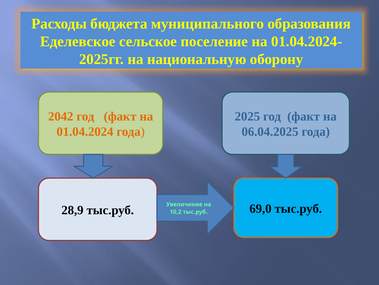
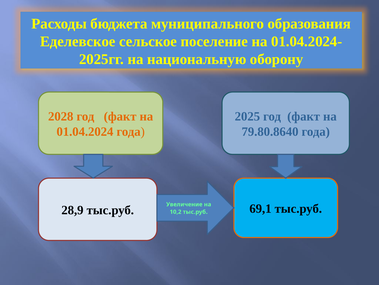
2042: 2042 -> 2028
06.04.2025: 06.04.2025 -> 79.80.8640
69,0: 69,0 -> 69,1
